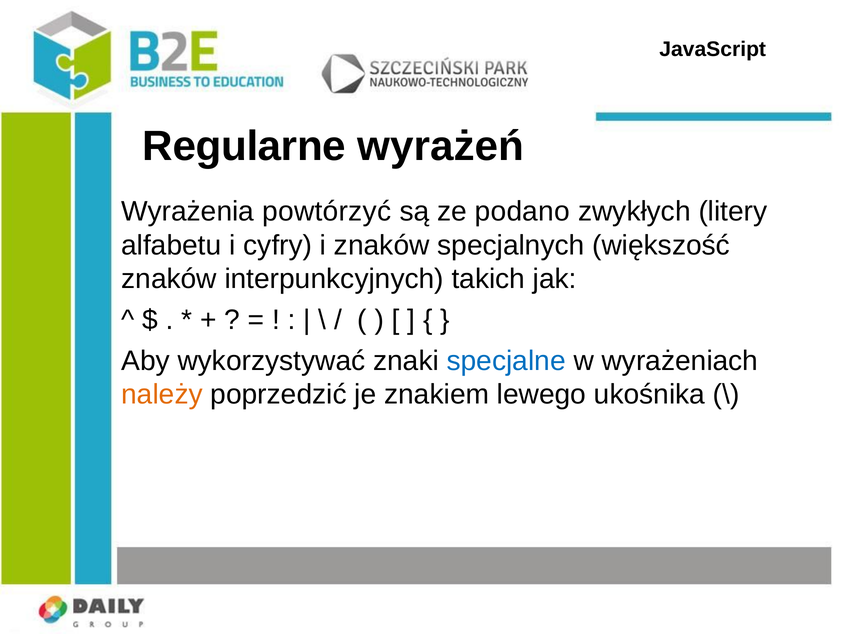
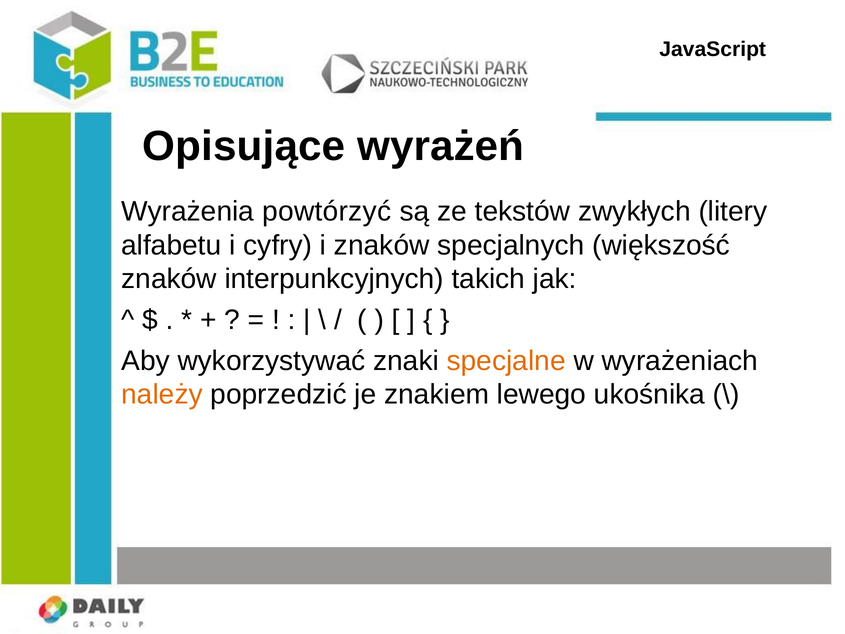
Regularne: Regularne -> Opisujące
podano: podano -> tekstów
specjalne colour: blue -> orange
